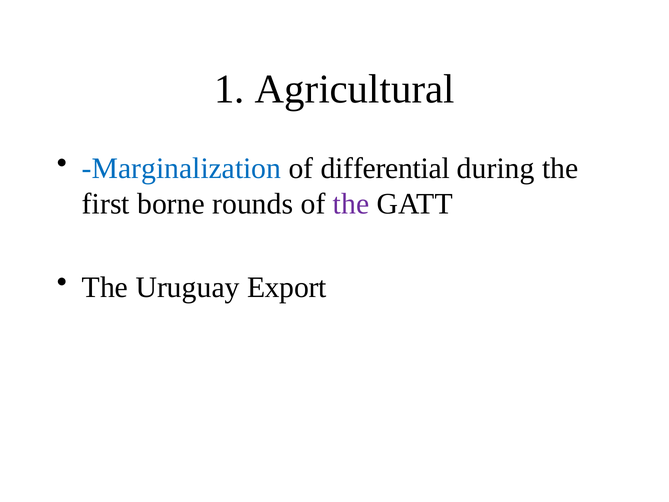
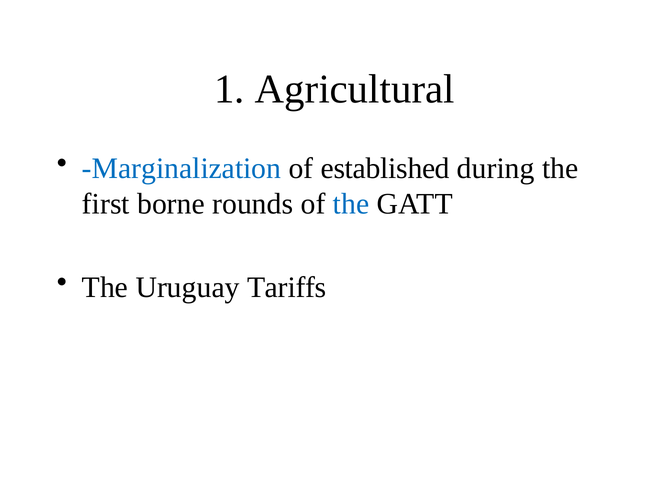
differential: differential -> established
the at (351, 204) colour: purple -> blue
Export: Export -> Tariffs
